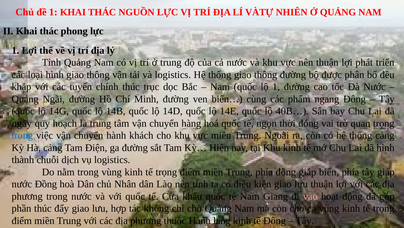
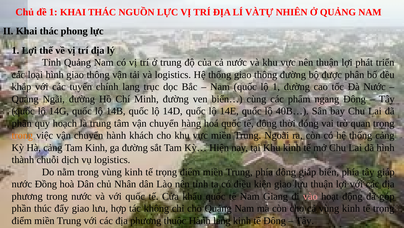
chính thúc: thúc -> lang
ngày at (22, 123): ngày -> phân
quốc tế ngọn: ngọn -> đông
trong at (22, 135) colour: blue -> orange
Tam Điện: Điện -> Kinh
